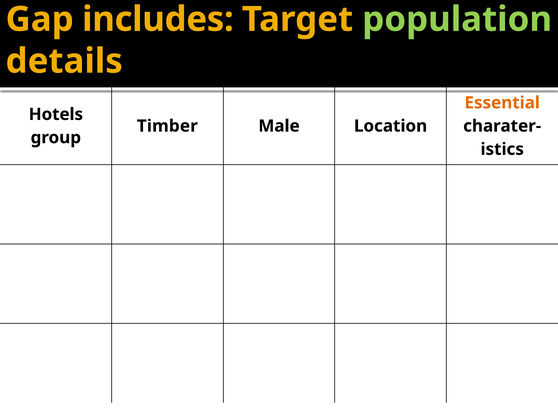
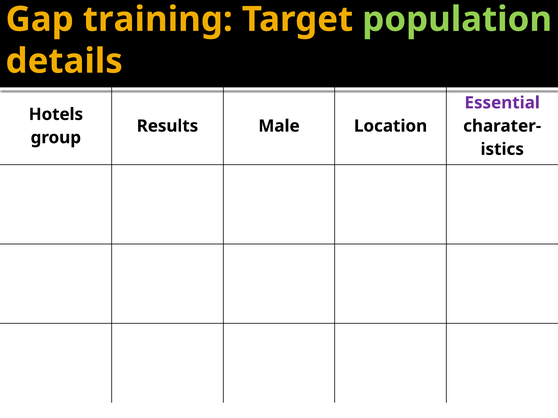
includes: includes -> training
Essential colour: orange -> purple
Timber: Timber -> Results
